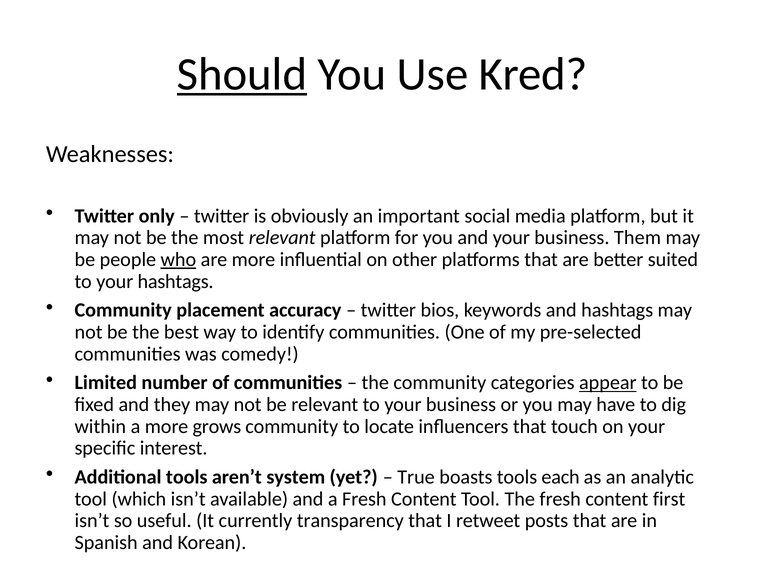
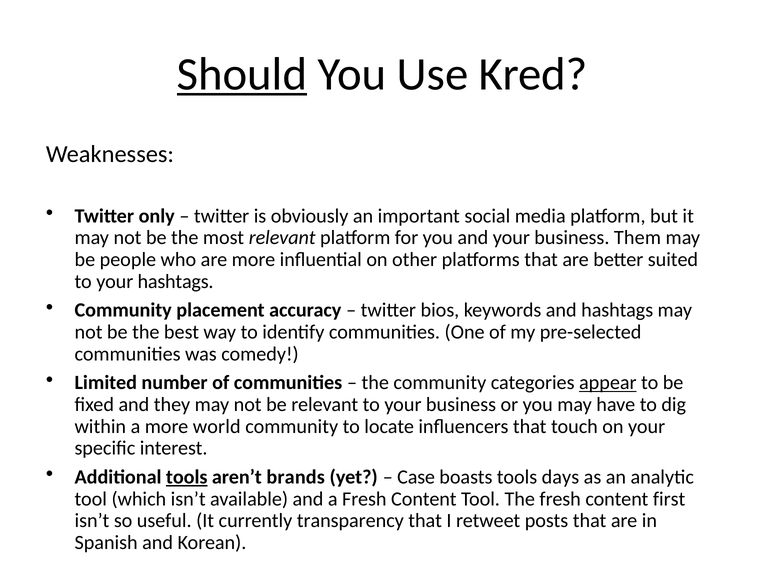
who underline: present -> none
grows: grows -> world
tools at (187, 477) underline: none -> present
system: system -> brands
True: True -> Case
each: each -> days
